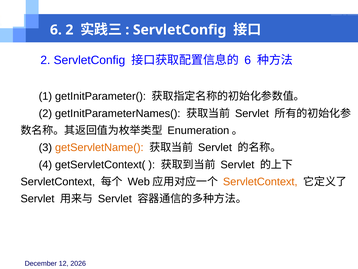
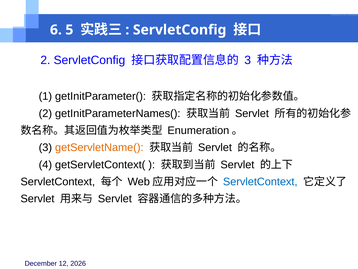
6 2: 2 -> 5
6 at (248, 60): 6 -> 3
ServletContext at (260, 181) colour: orange -> blue
